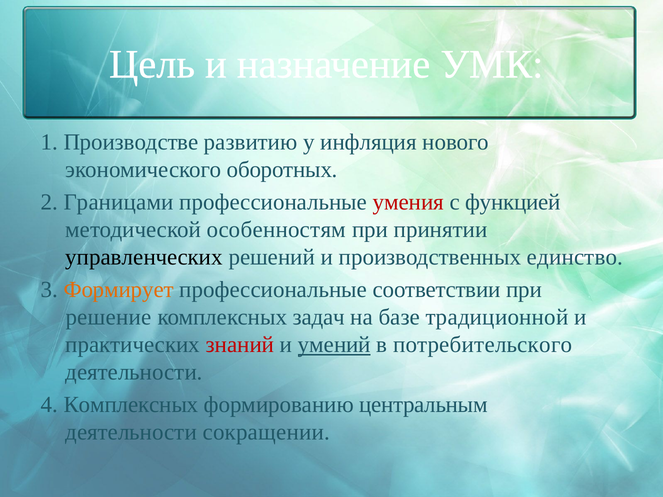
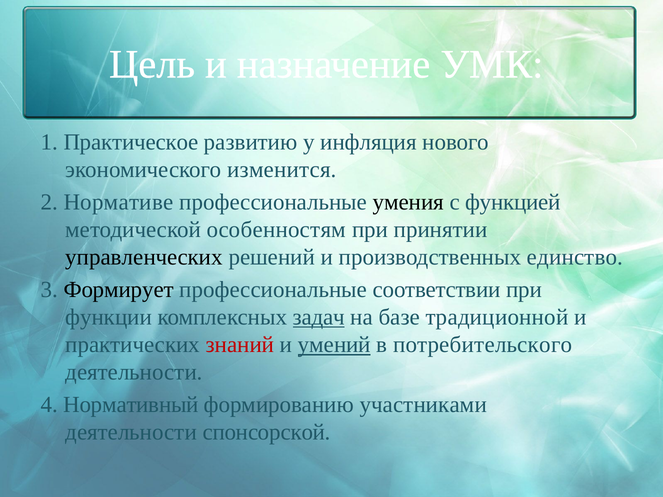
Производстве: Производстве -> Практическое
оборотных: оборотных -> изменится
Границами: Границами -> Нормативе
умения colour: red -> black
Формирует colour: orange -> black
решение: решение -> функции
задач underline: none -> present
4 Комплексных: Комплексных -> Нормативный
центральным: центральным -> участниками
сокращении: сокращении -> спонсорской
